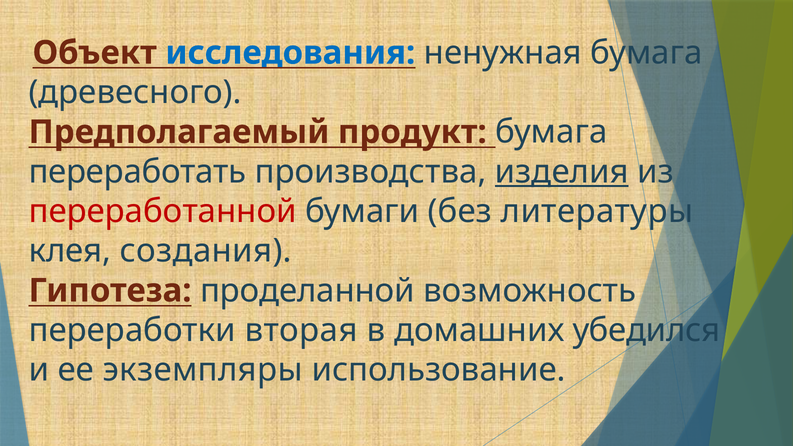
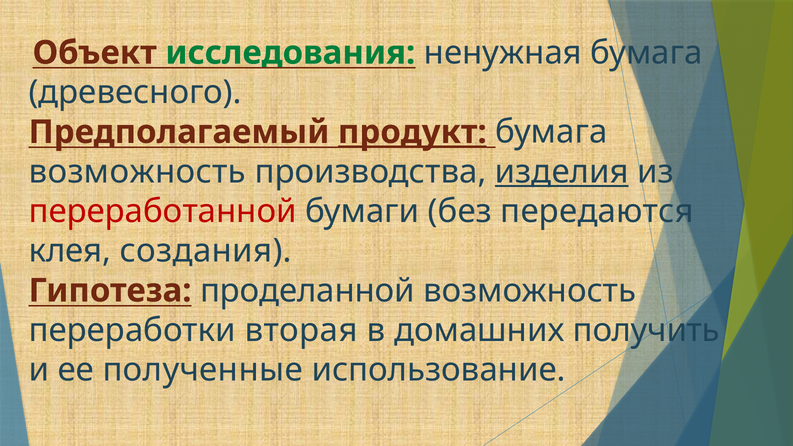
исследования colour: blue -> green
продукт underline: none -> present
переработать at (138, 172): переработать -> возможность
литературы: литературы -> передаются
убедился: убедился -> получить
экземпляры: экземпляры -> полученные
